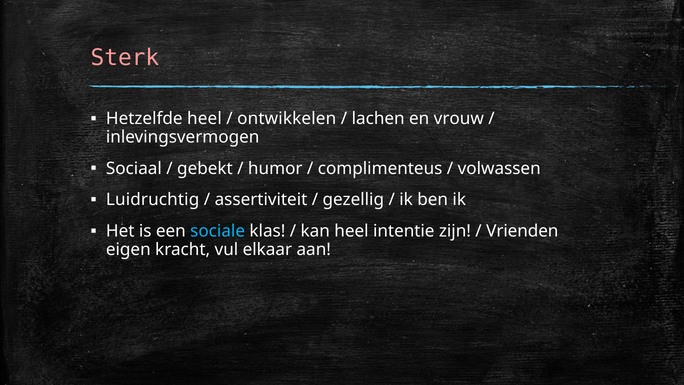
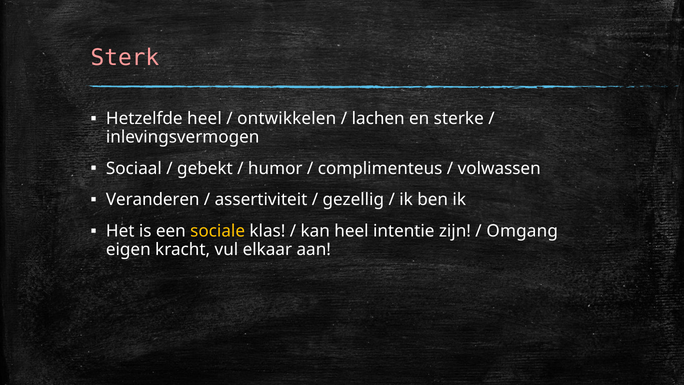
vrouw: vrouw -> sterke
Luidruchtig: Luidruchtig -> Veranderen
sociale colour: light blue -> yellow
Vrienden: Vrienden -> Omgang
